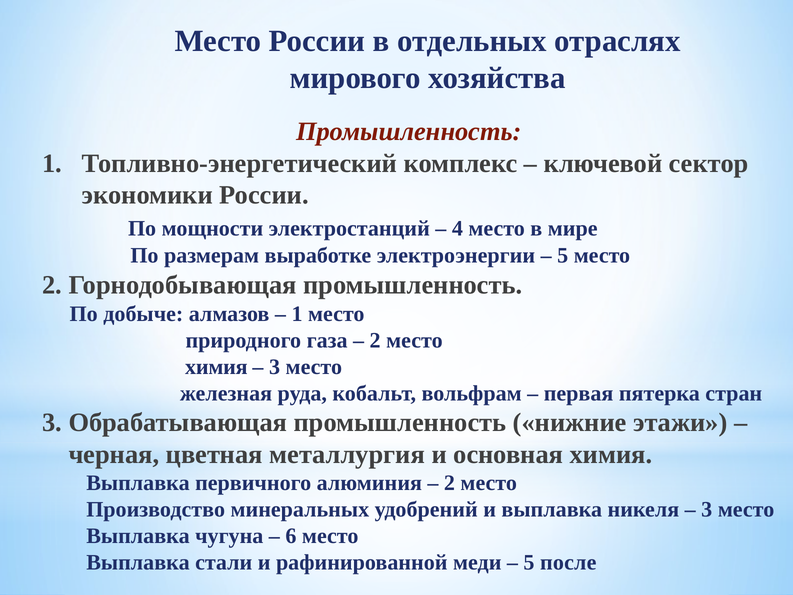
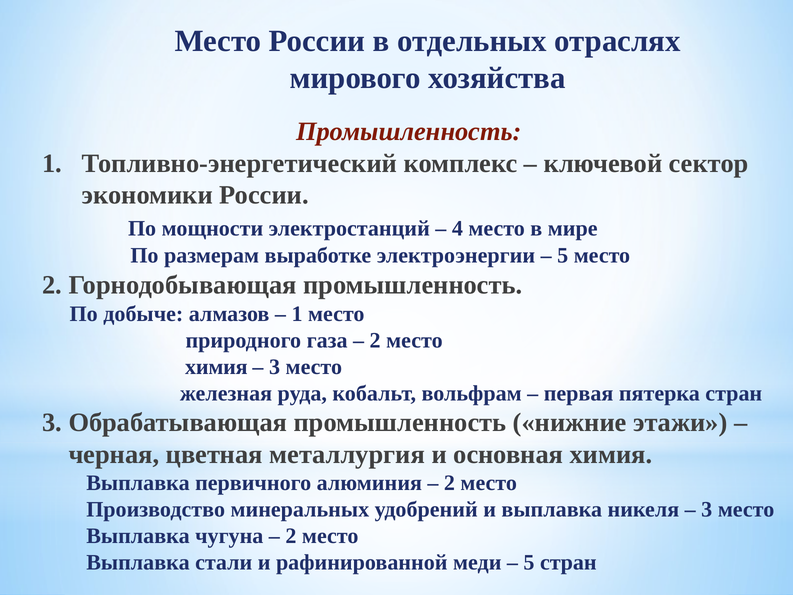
6 at (291, 536): 6 -> 2
5 после: после -> стран
